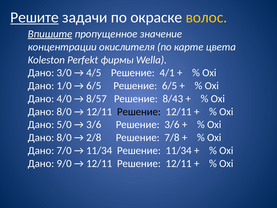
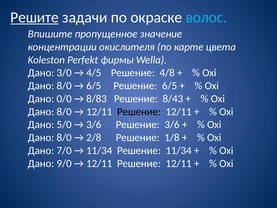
волос colour: yellow -> light blue
Впишите underline: present -> none
4/1: 4/1 -> 4/8
1/0 at (64, 86): 1/0 -> 8/0
4/0: 4/0 -> 0/0
8/57: 8/57 -> 8/83
7/8: 7/8 -> 1/8
